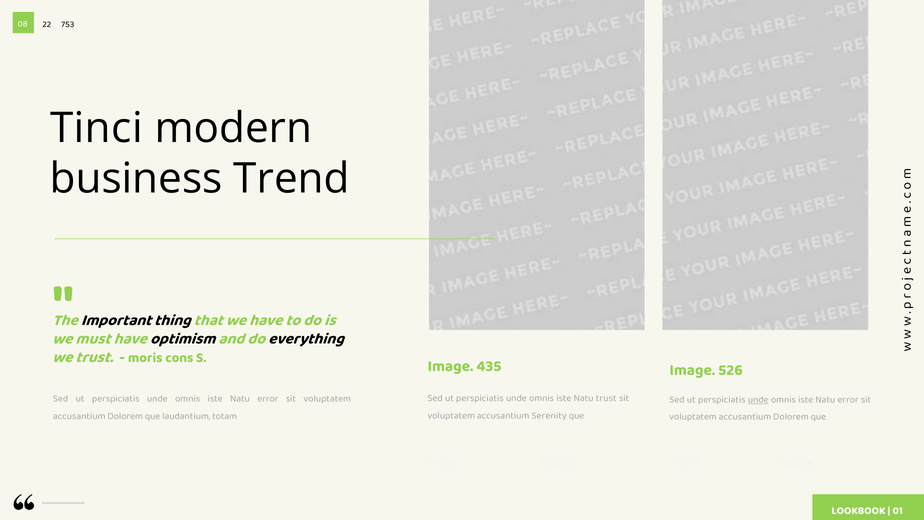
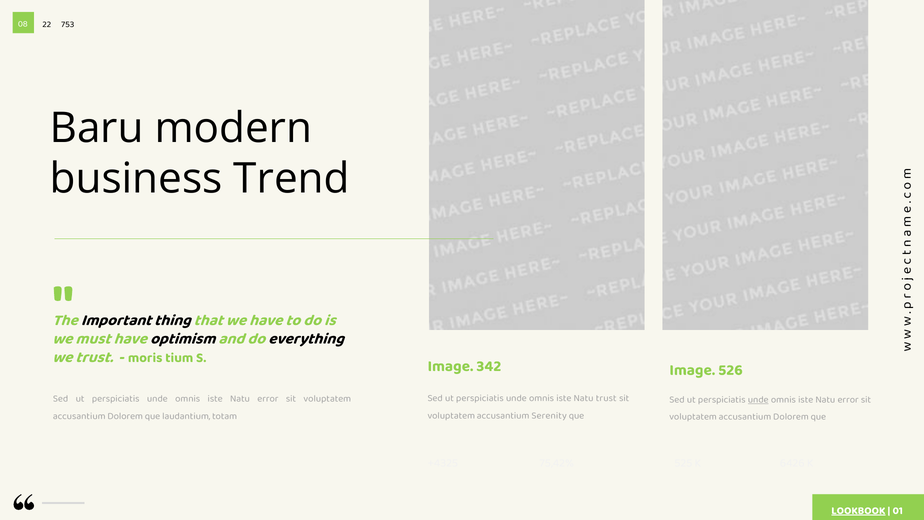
Tinci: Tinci -> Baru
cons: cons -> tium
435: 435 -> 342
LOOKBOOK underline: none -> present
